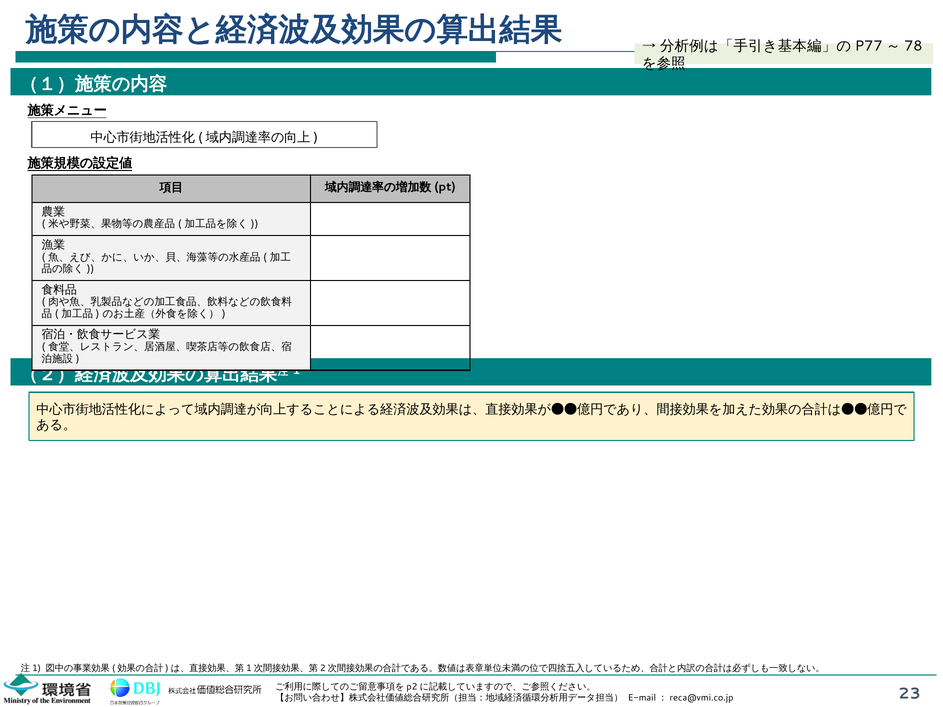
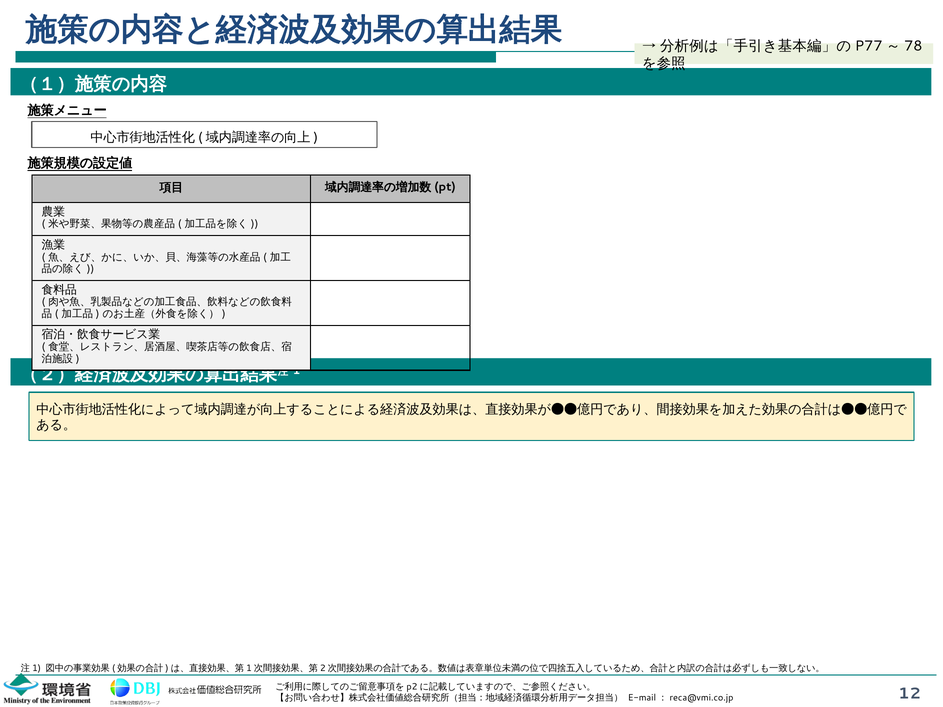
23: 23 -> 12
